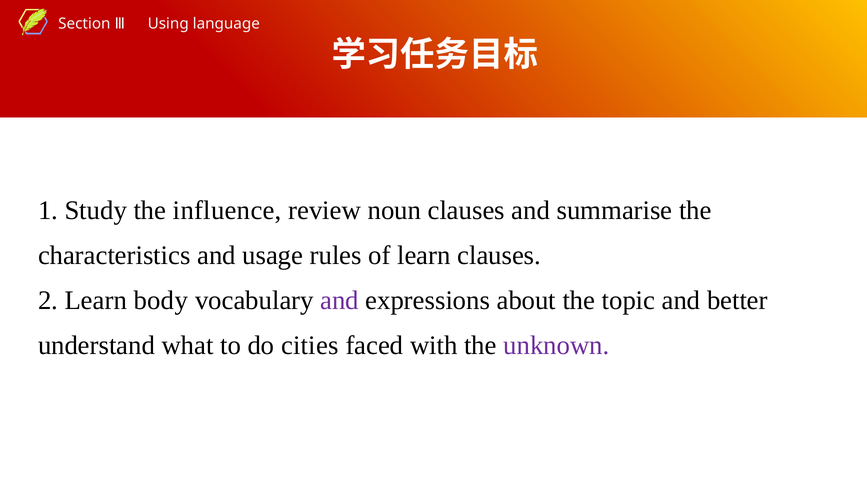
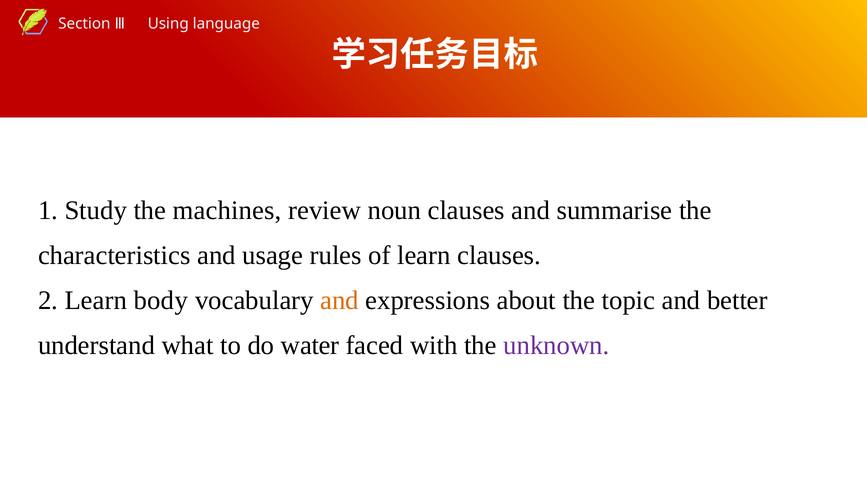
influence: influence -> machines
and at (340, 300) colour: purple -> orange
cities: cities -> water
